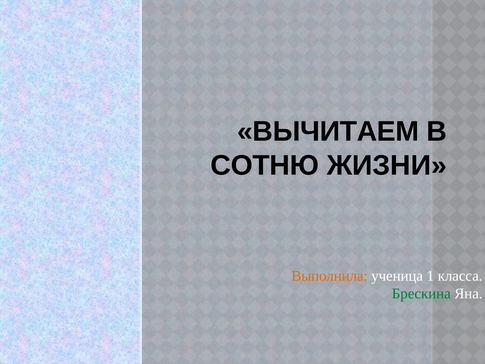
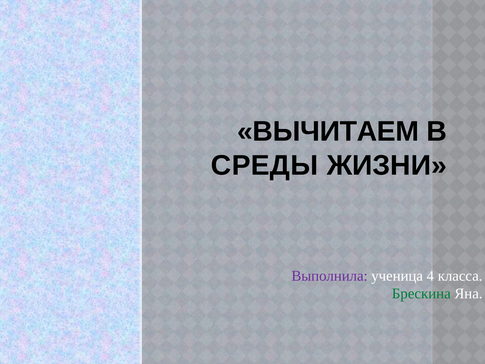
СОТНЮ: СОТНЮ -> СРЕДЫ
Выполнила colour: orange -> purple
1: 1 -> 4
